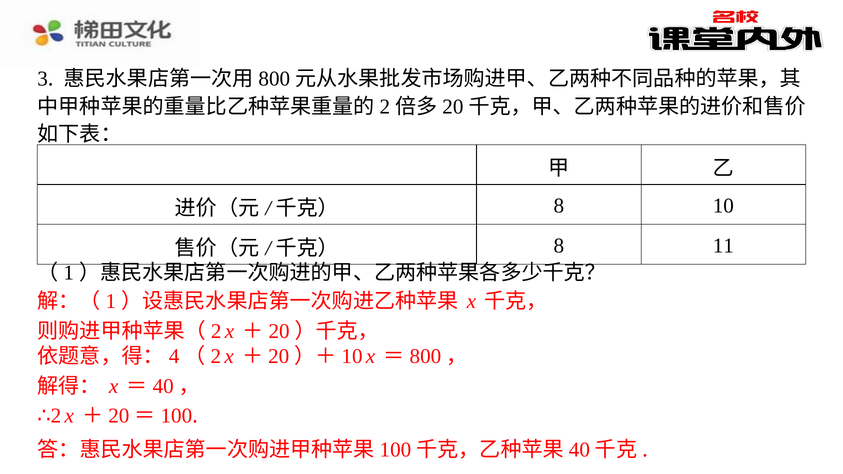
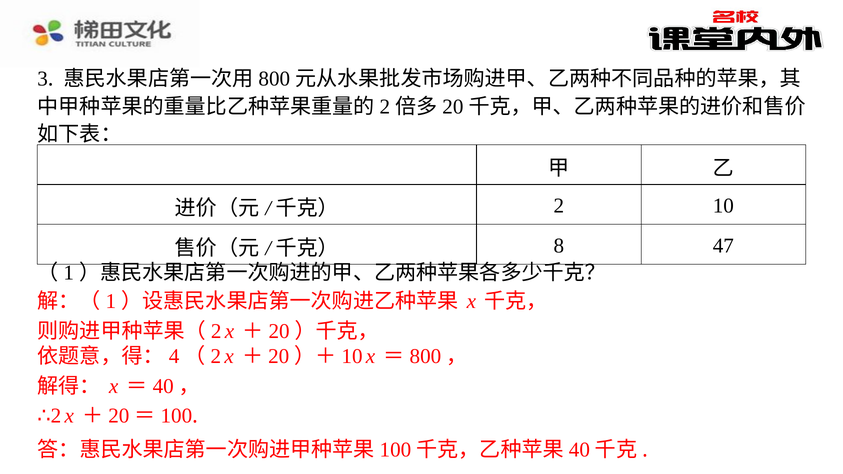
8 at (559, 206): 8 -> 2
11: 11 -> 47
